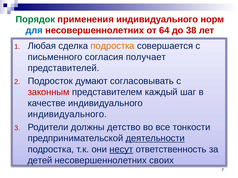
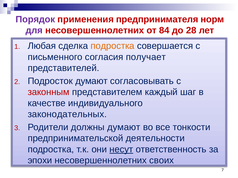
Порядок colour: green -> purple
применения индивидуального: индивидуального -> предпринимателя
для colour: blue -> purple
64: 64 -> 84
38: 38 -> 28
индивидуального at (67, 115): индивидуального -> законодательных
должны детство: детство -> думают
деятельности underline: present -> none
детей: детей -> эпохи
